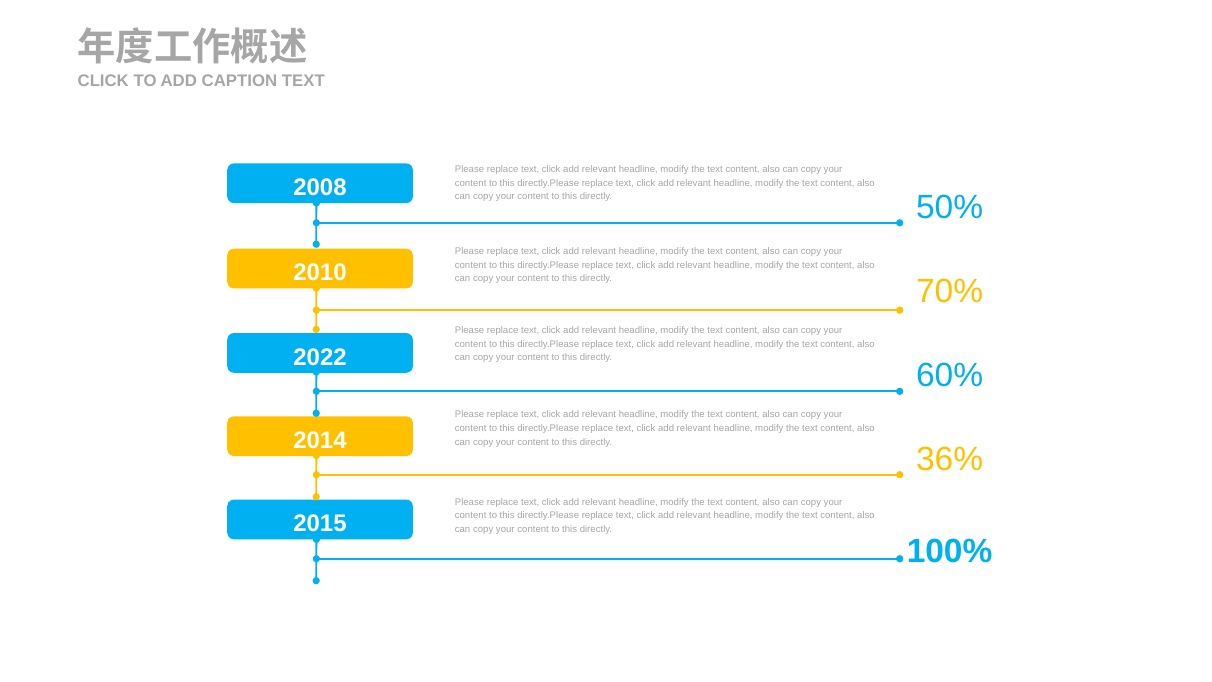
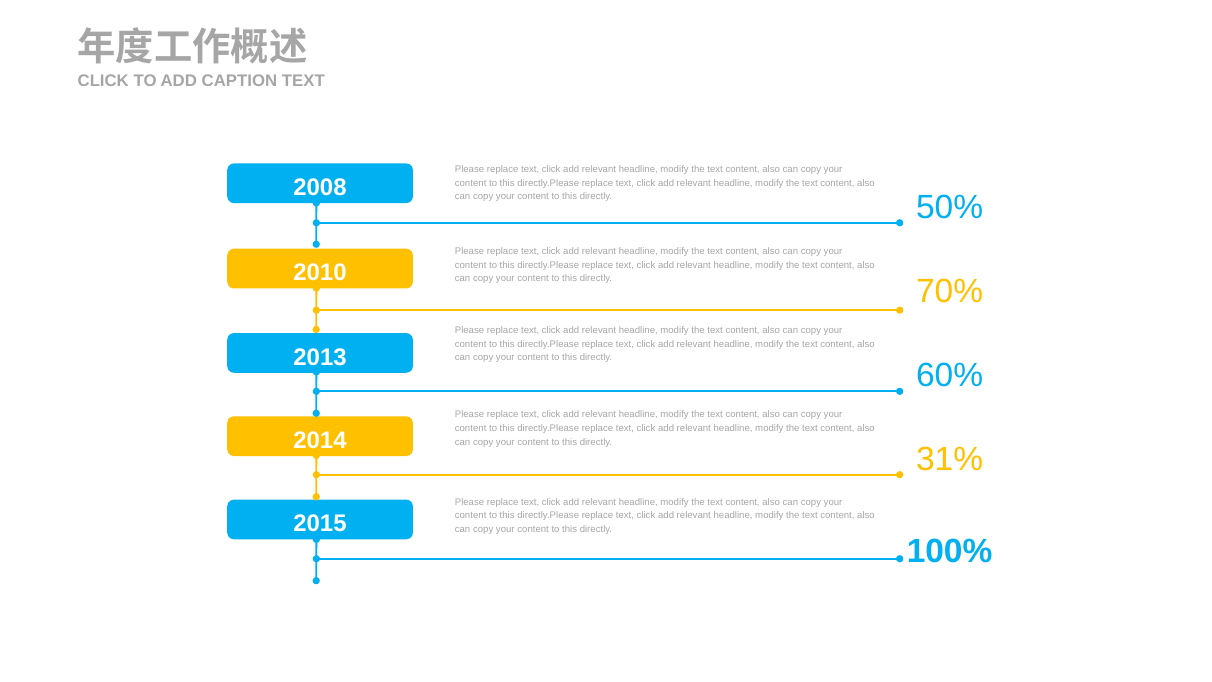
2022: 2022 -> 2013
36%: 36% -> 31%
